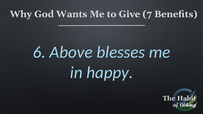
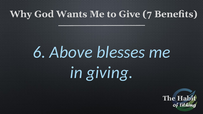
happy: happy -> giving
